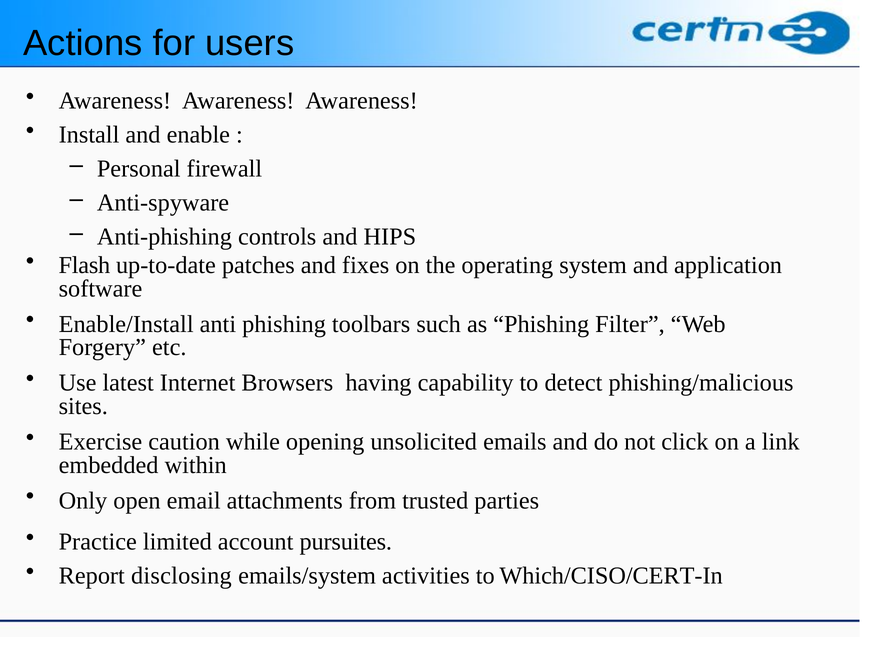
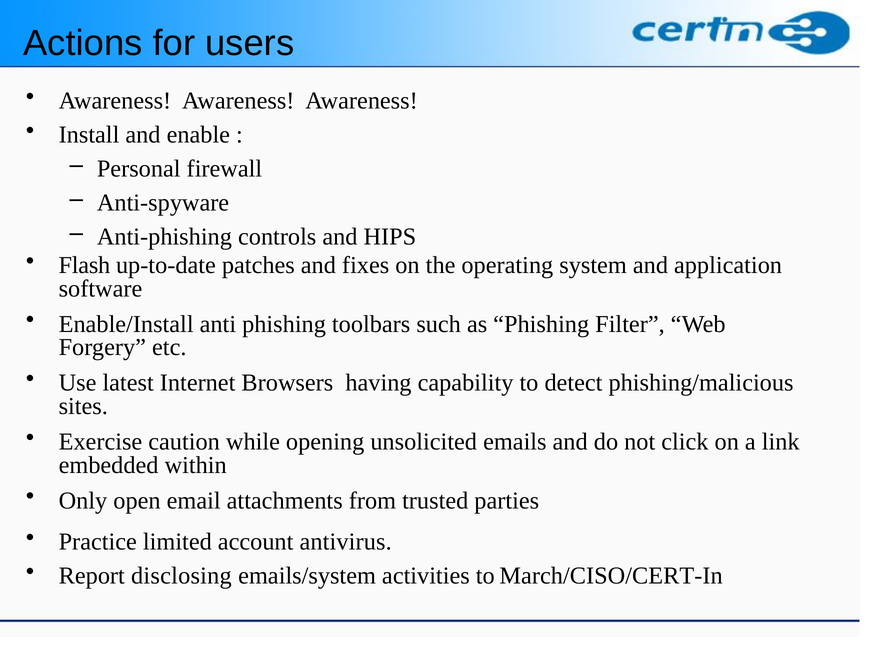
pursuites: pursuites -> antivirus
Which/CISO/CERT-In: Which/CISO/CERT-In -> March/CISO/CERT-In
